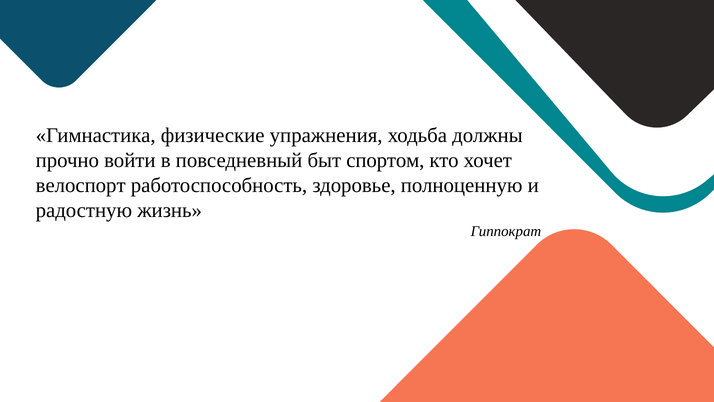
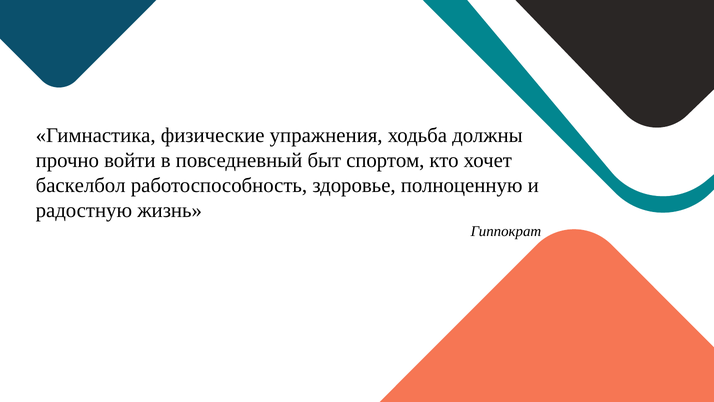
велоспорт: велоспорт -> баскелбол
